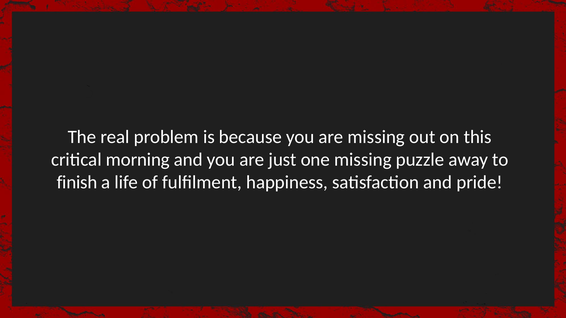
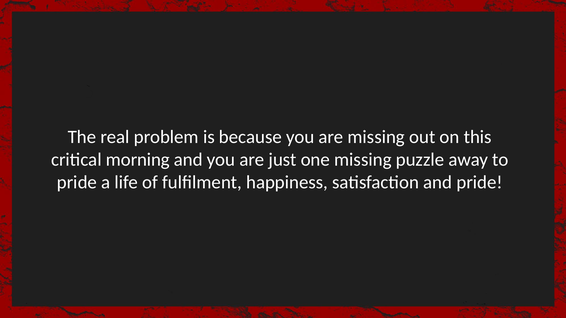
finish at (77, 183): finish -> pride
